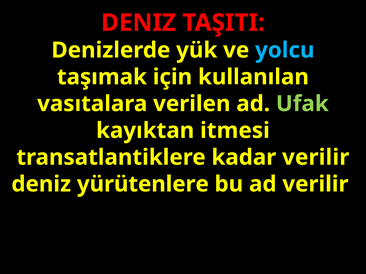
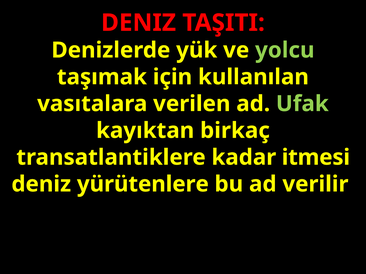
yolcu colour: light blue -> light green
itmesi: itmesi -> birkaç
kadar verilir: verilir -> itmesi
